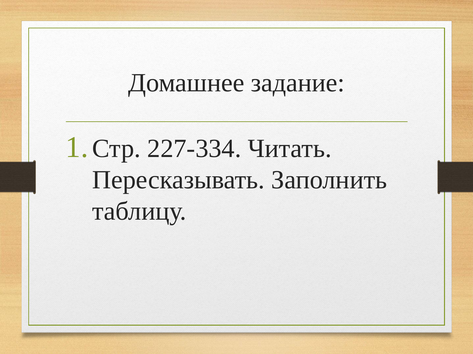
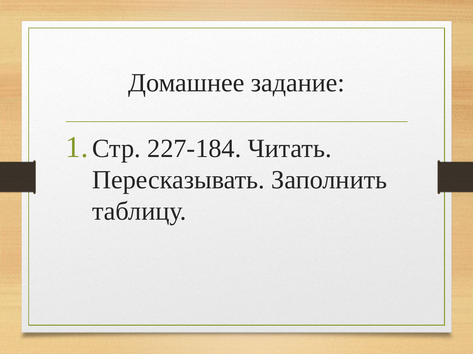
227-334: 227-334 -> 227-184
